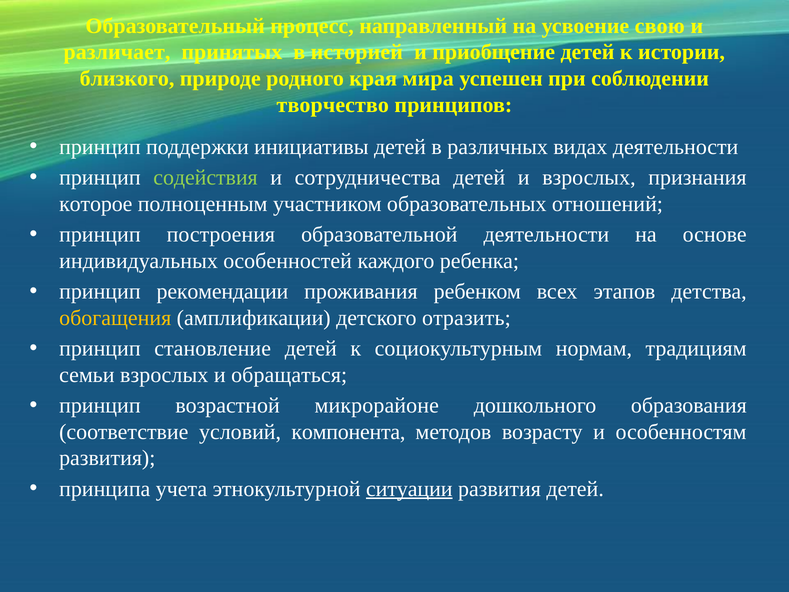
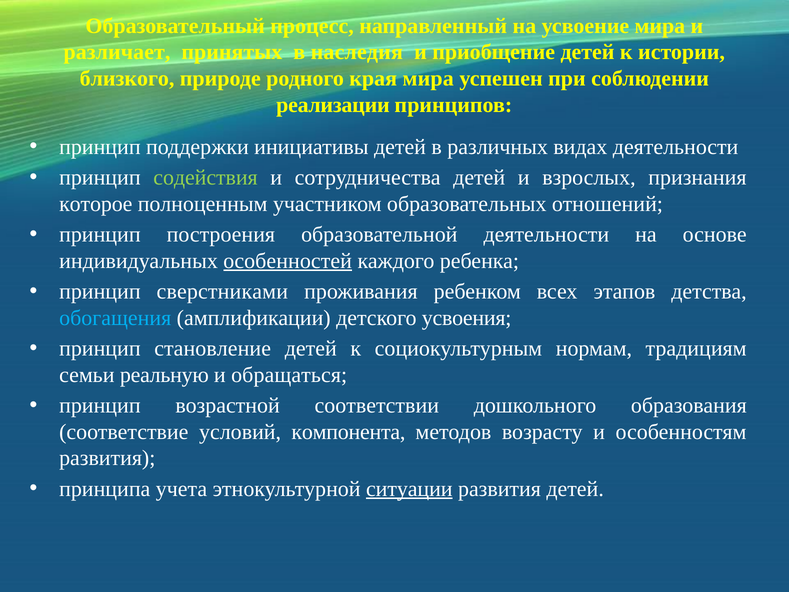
усвоение свою: свою -> мира
историей: историей -> наследия
творчество: творчество -> реализации
особенностей underline: none -> present
рекомендации: рекомендации -> сверстниками
обогащения colour: yellow -> light blue
отразить: отразить -> усвоения
семьи взрослых: взрослых -> реальную
микрорайоне: микрорайоне -> соответствии
